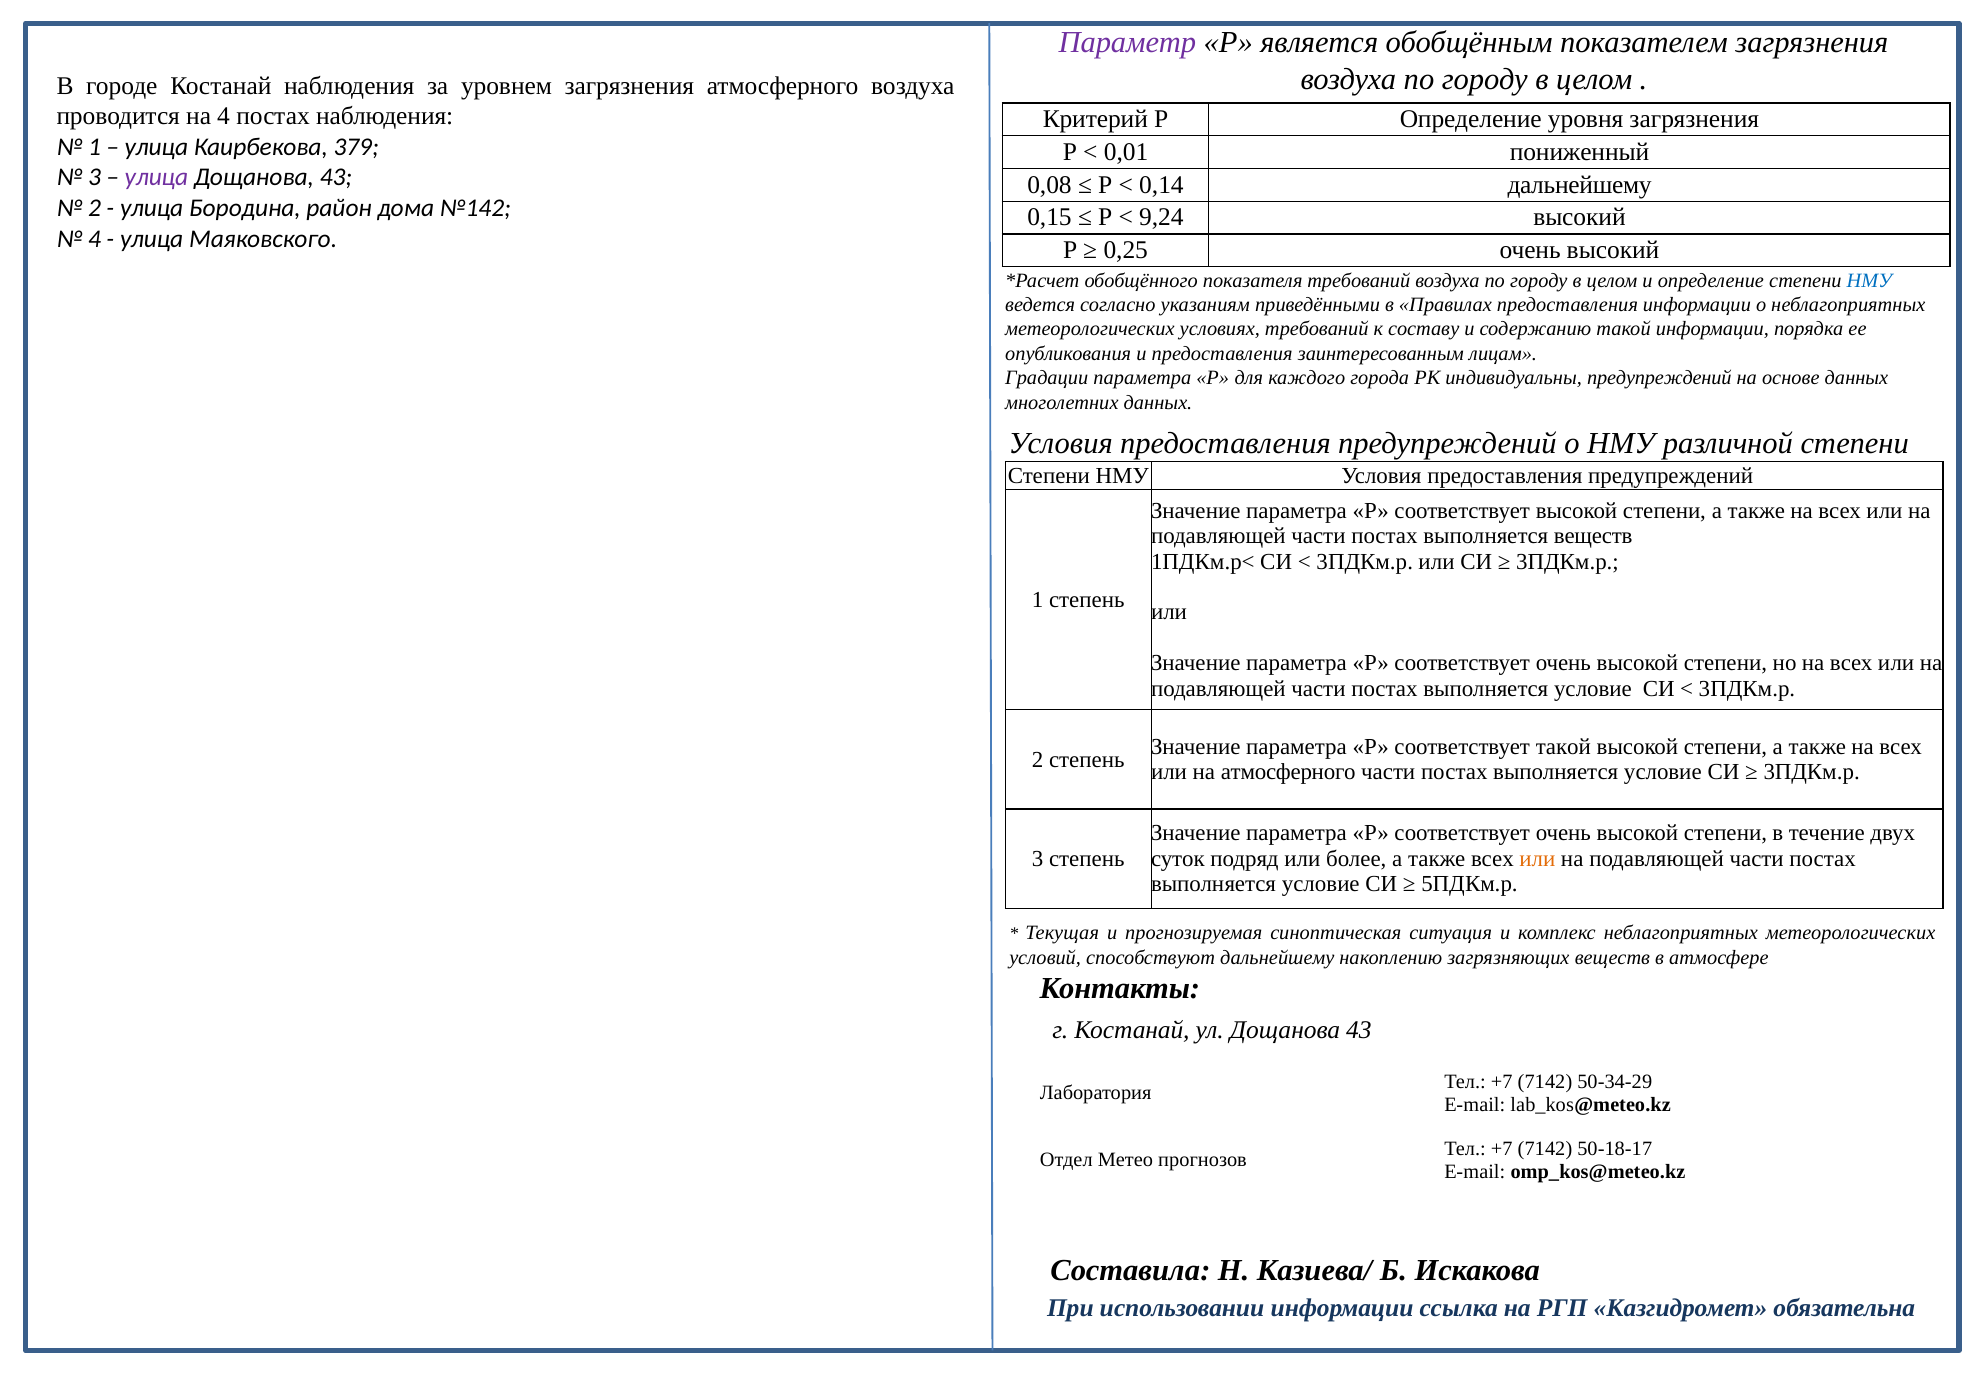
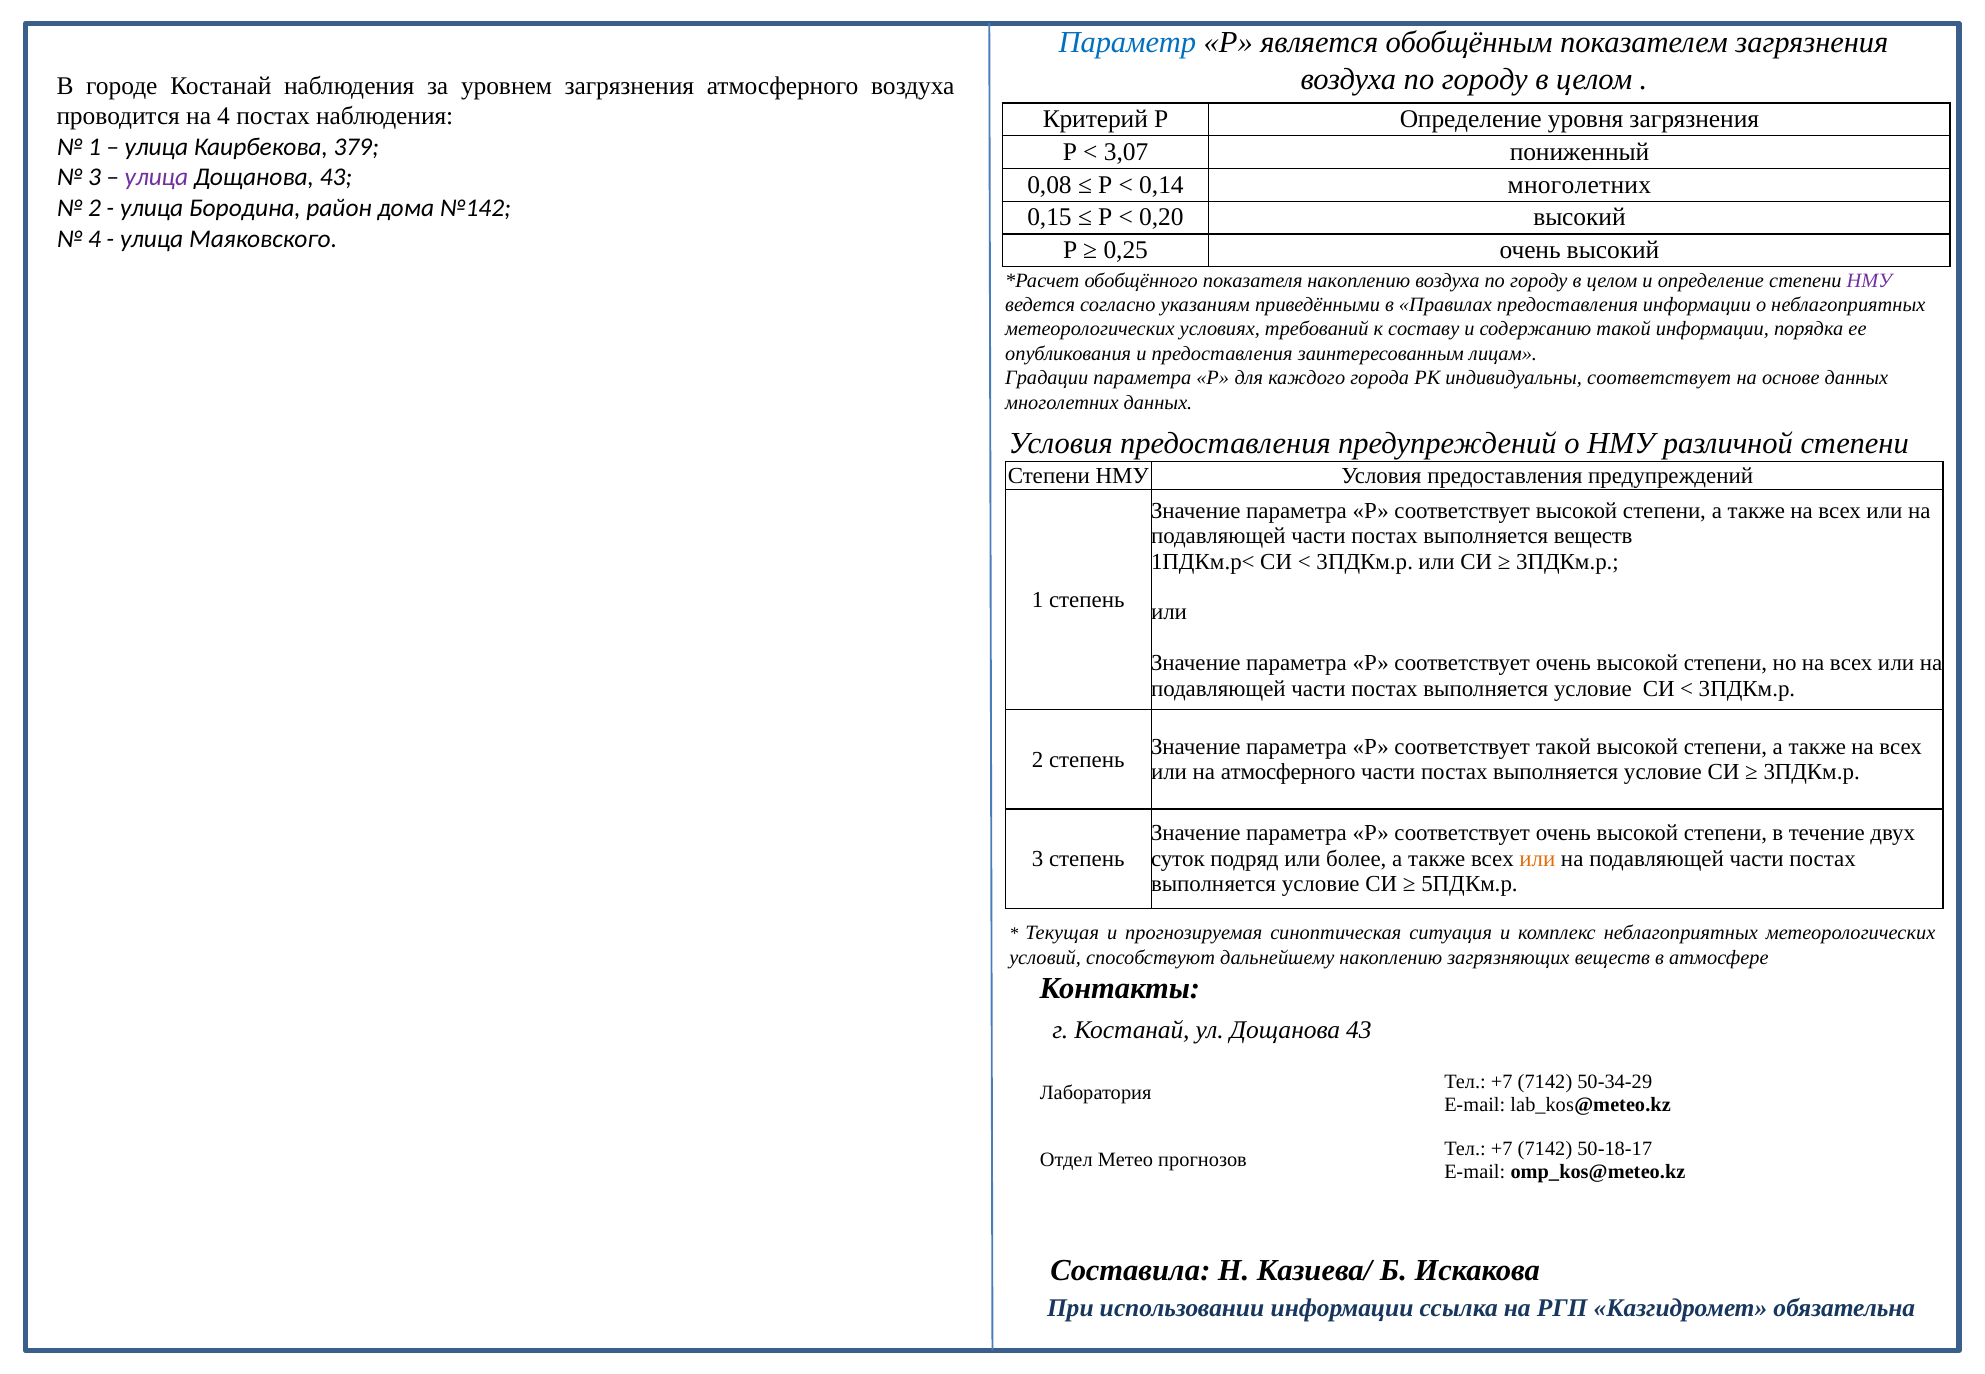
Параметр colour: purple -> blue
0,01: 0,01 -> 3,07
0,14 дальнейшему: дальнейшему -> многолетних
9,24: 9,24 -> 0,20
показателя требований: требований -> накоплению
НМУ at (1869, 281) colour: blue -> purple
индивидуальны предупреждений: предупреждений -> соответствует
